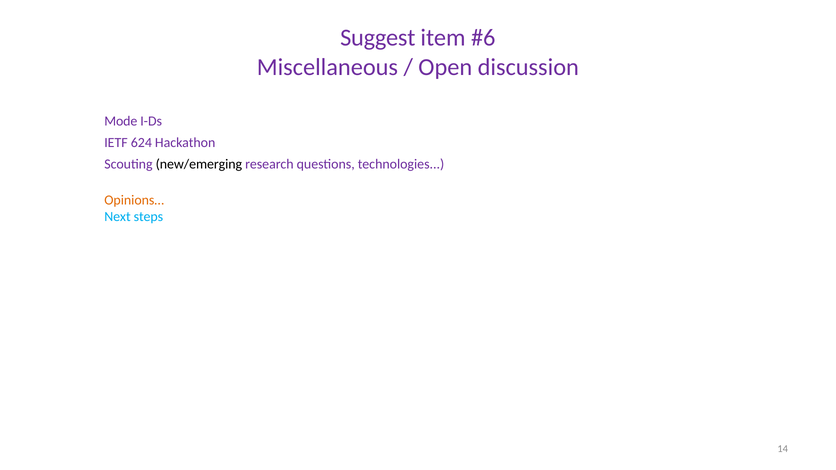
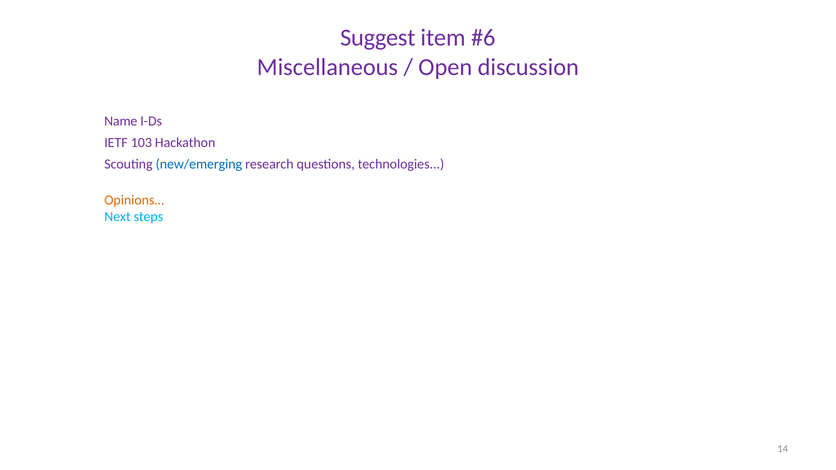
Mode: Mode -> Name
624: 624 -> 103
new/emerging colour: black -> blue
